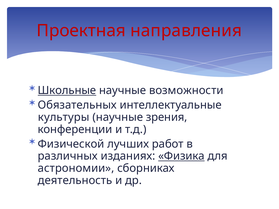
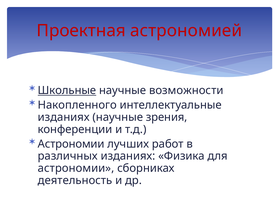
направления: направления -> астрономией
Обязательных: Обязательных -> Накопленного
культуры at (64, 117): культуры -> изданиях
Физической at (71, 144): Физической -> Астрономии
Физика underline: present -> none
